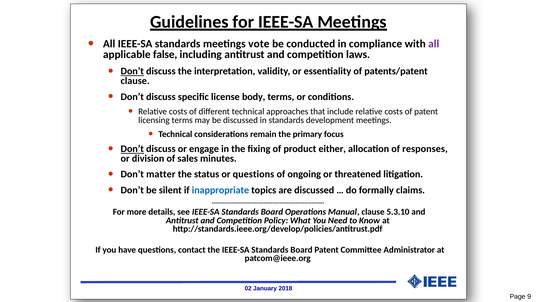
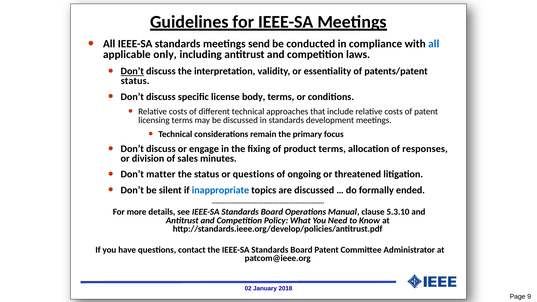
vote: vote -> send
all at (434, 44) colour: purple -> blue
false: false -> only
clause at (135, 81): clause -> status
Don’t at (132, 149) underline: present -> none
product either: either -> terms
claims: claims -> ended
